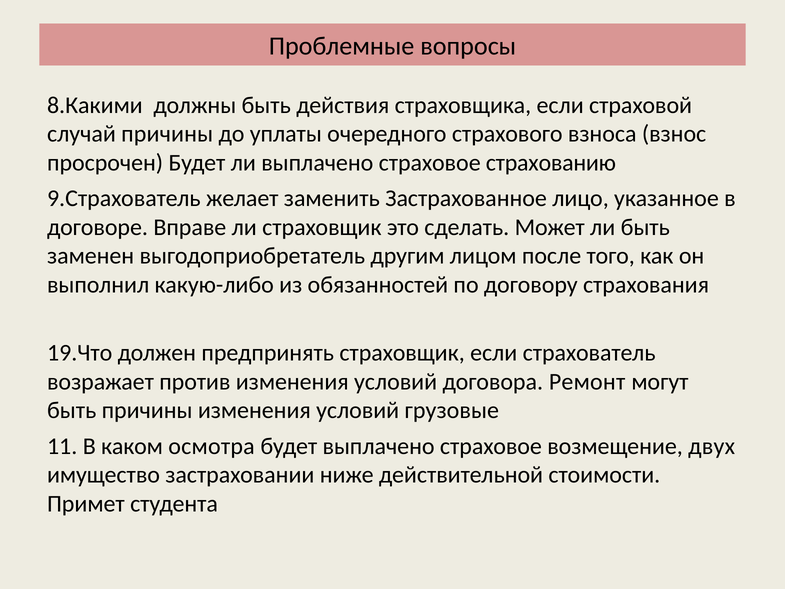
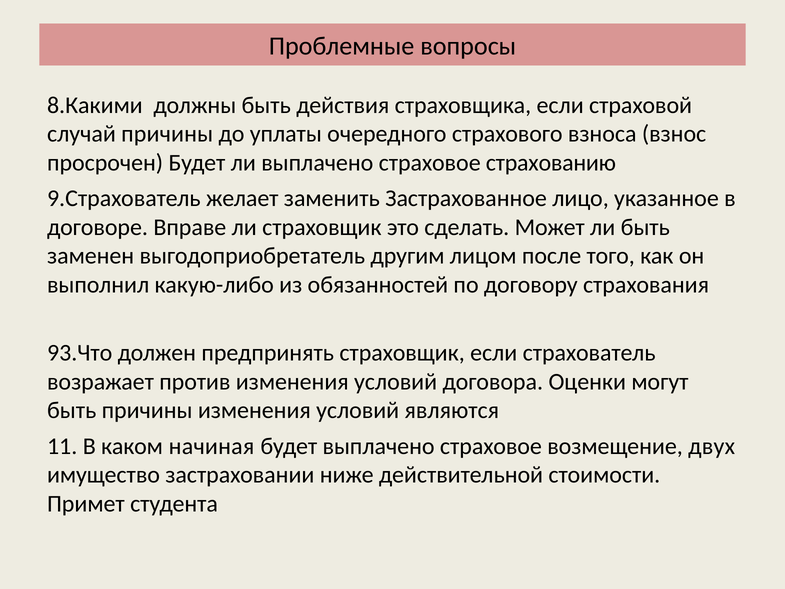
19.Что: 19.Что -> 93.Что
Ремонт: Ремонт -> Оценки
грузовые: грузовые -> являются
осмотра: осмотра -> начиная
